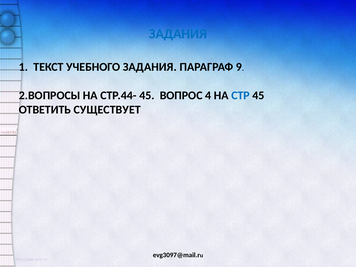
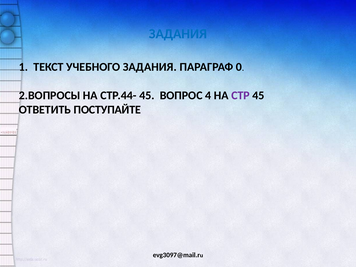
9: 9 -> 0
СТР colour: blue -> purple
СУЩЕСТВУЕТ: СУЩЕСТВУЕТ -> ПОСТУПАЙТЕ
